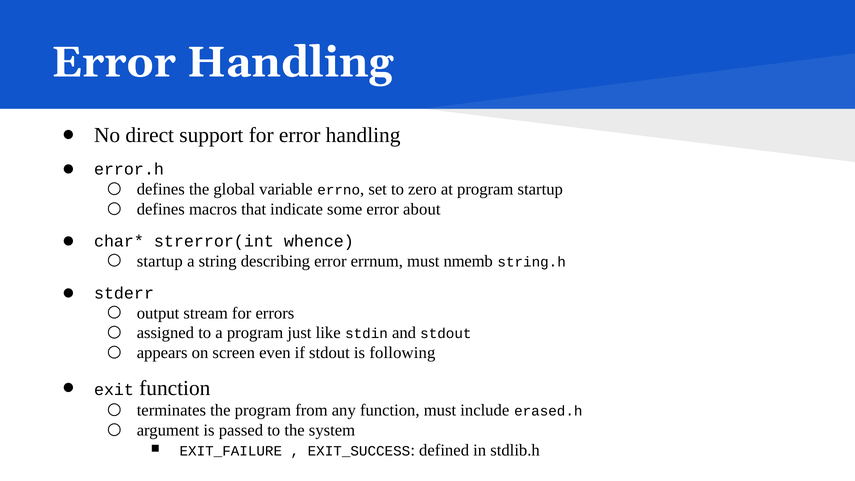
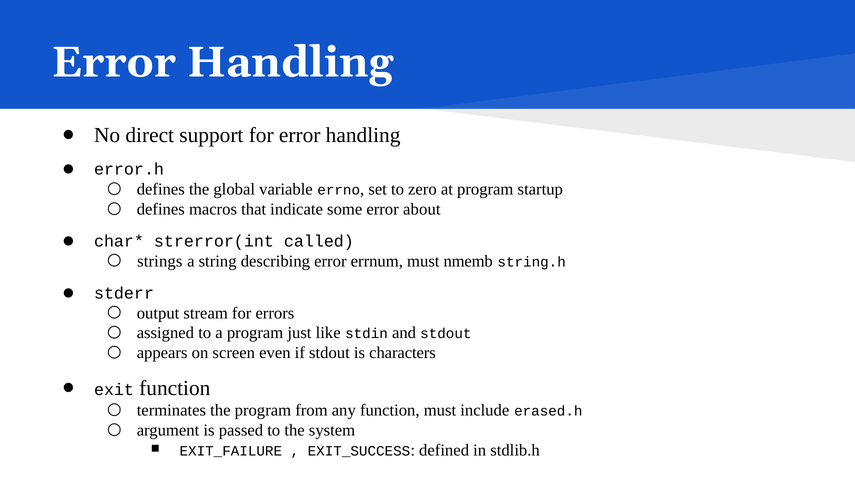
whence: whence -> called
startup at (160, 261): startup -> strings
following: following -> characters
